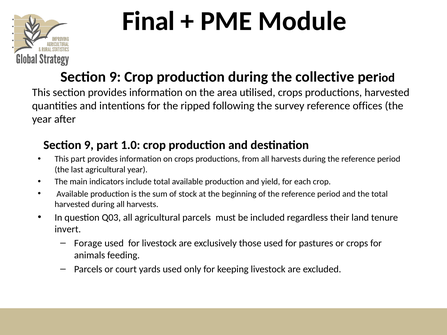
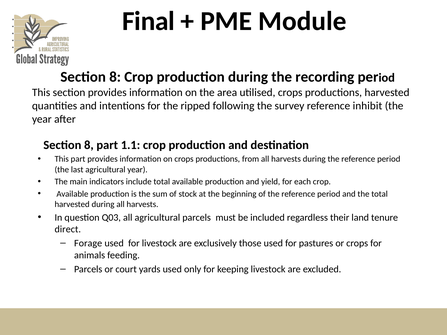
9 at (115, 77): 9 -> 8
collective: collective -> recording
offices: offices -> inhibit
9 at (89, 145): 9 -> 8
1.0: 1.0 -> 1.1
invert: invert -> direct
